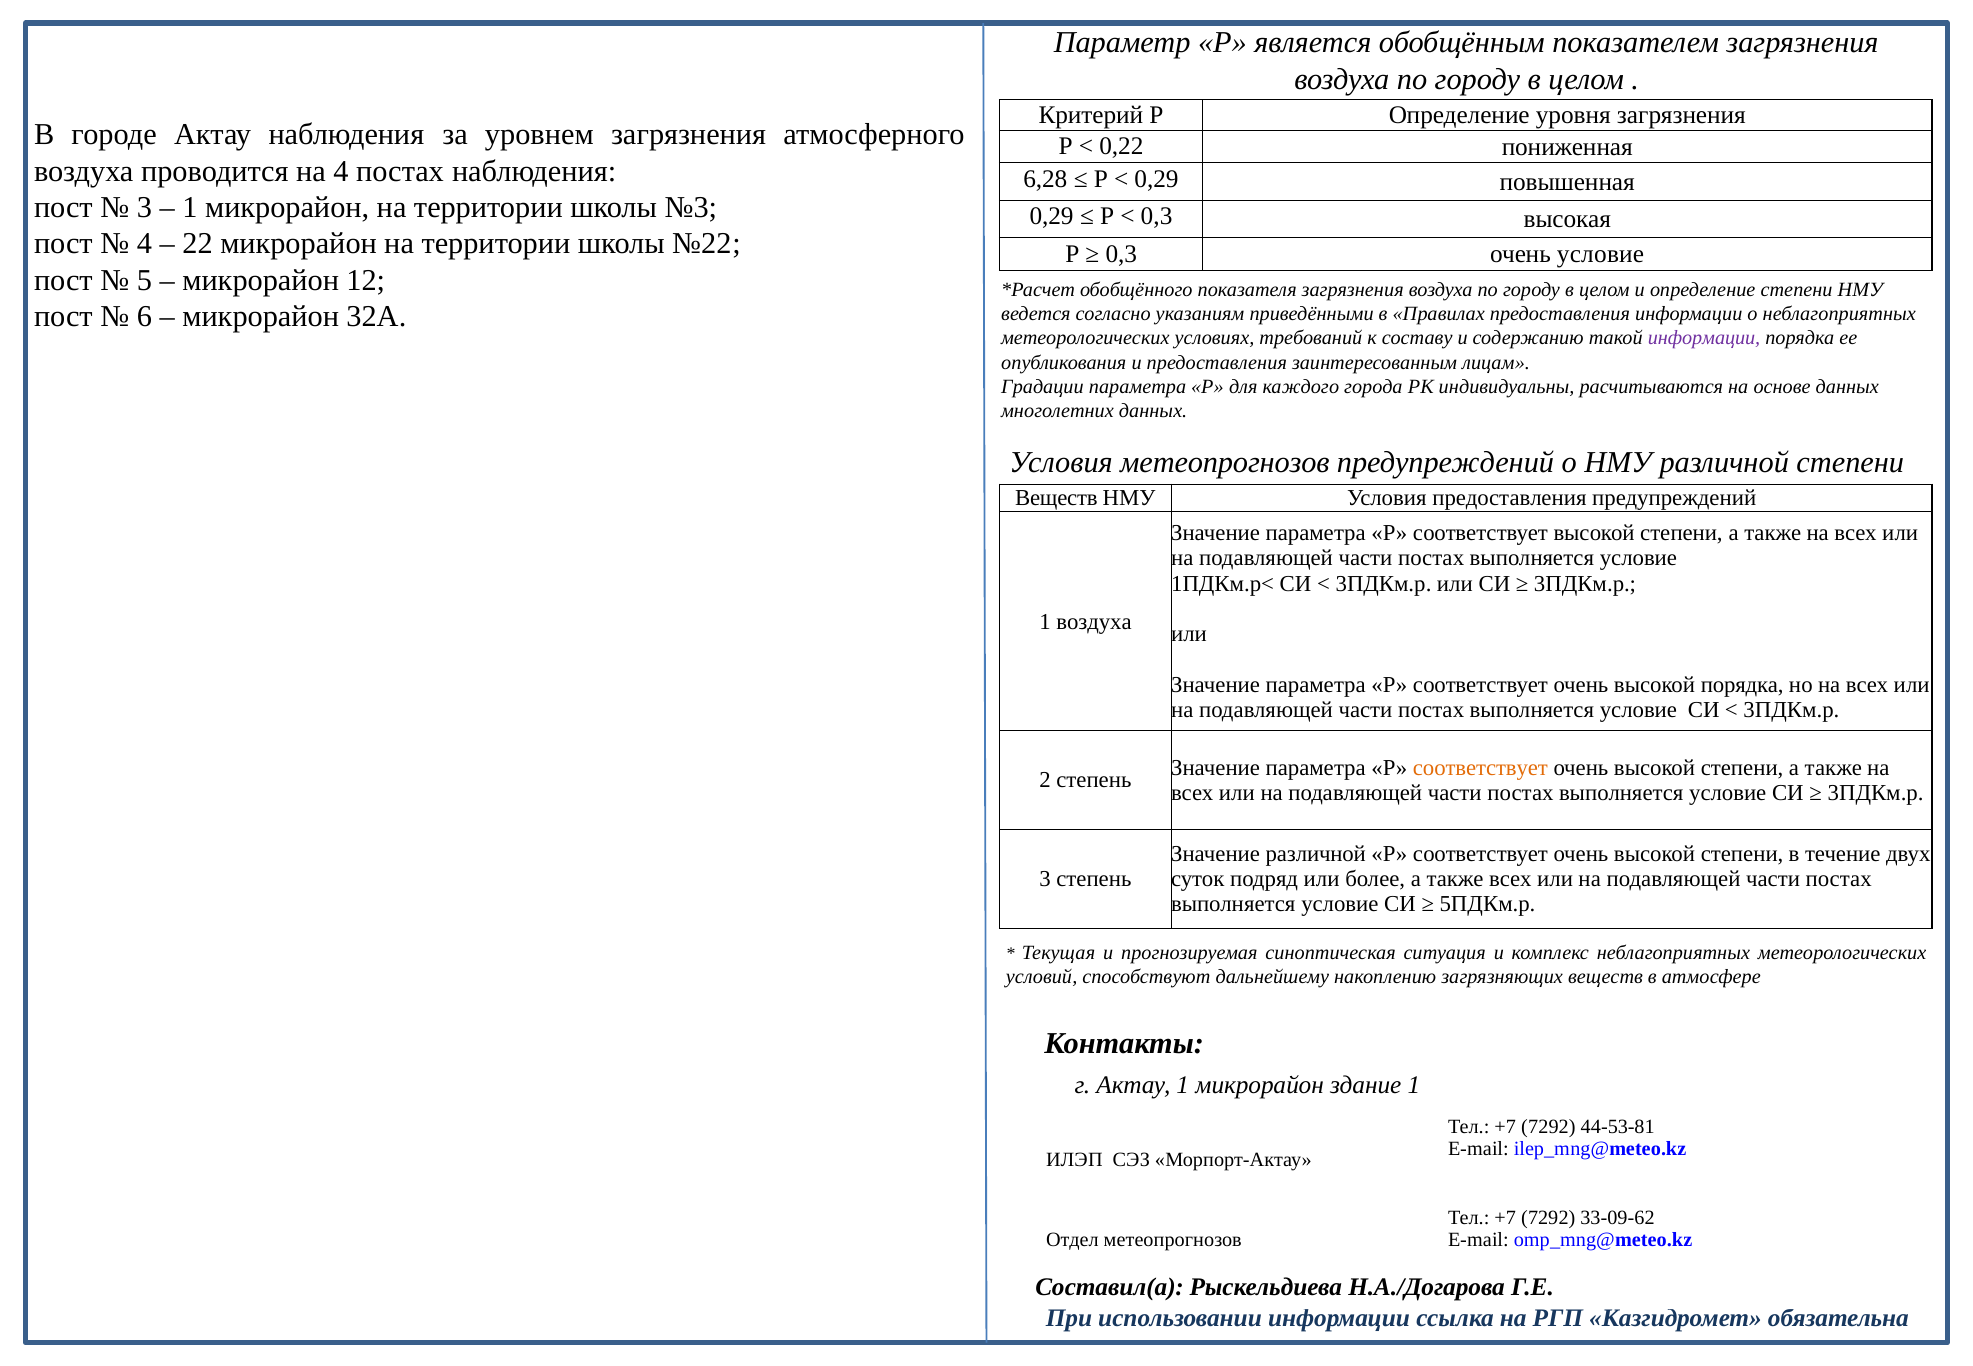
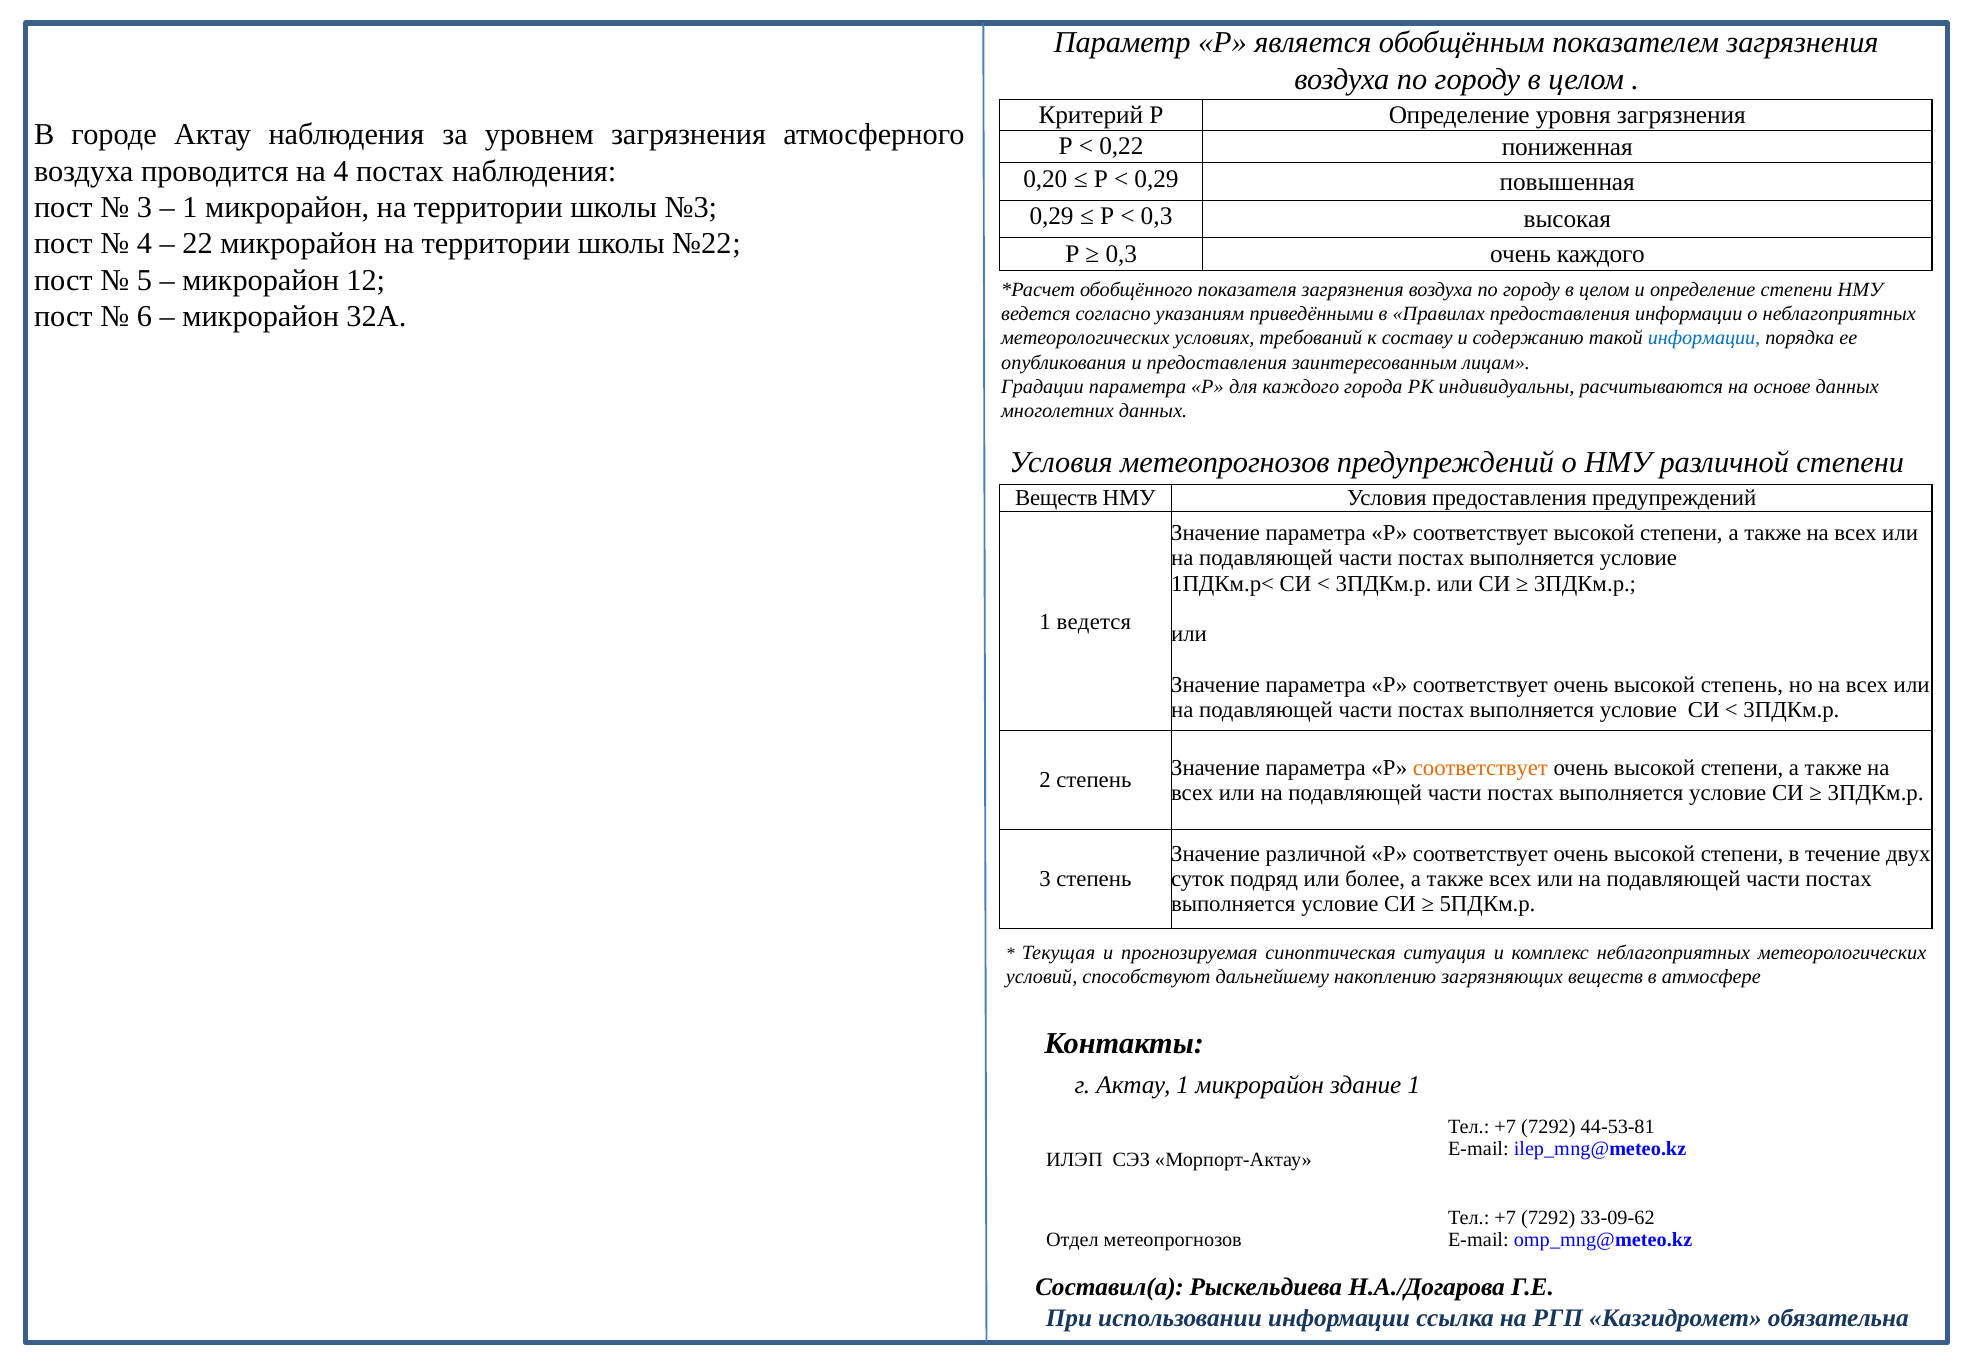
6,28: 6,28 -> 0,20
очень условие: условие -> каждого
информации at (1704, 338) colour: purple -> blue
1 воздуха: воздуха -> ведется
высокой порядка: порядка -> степень
